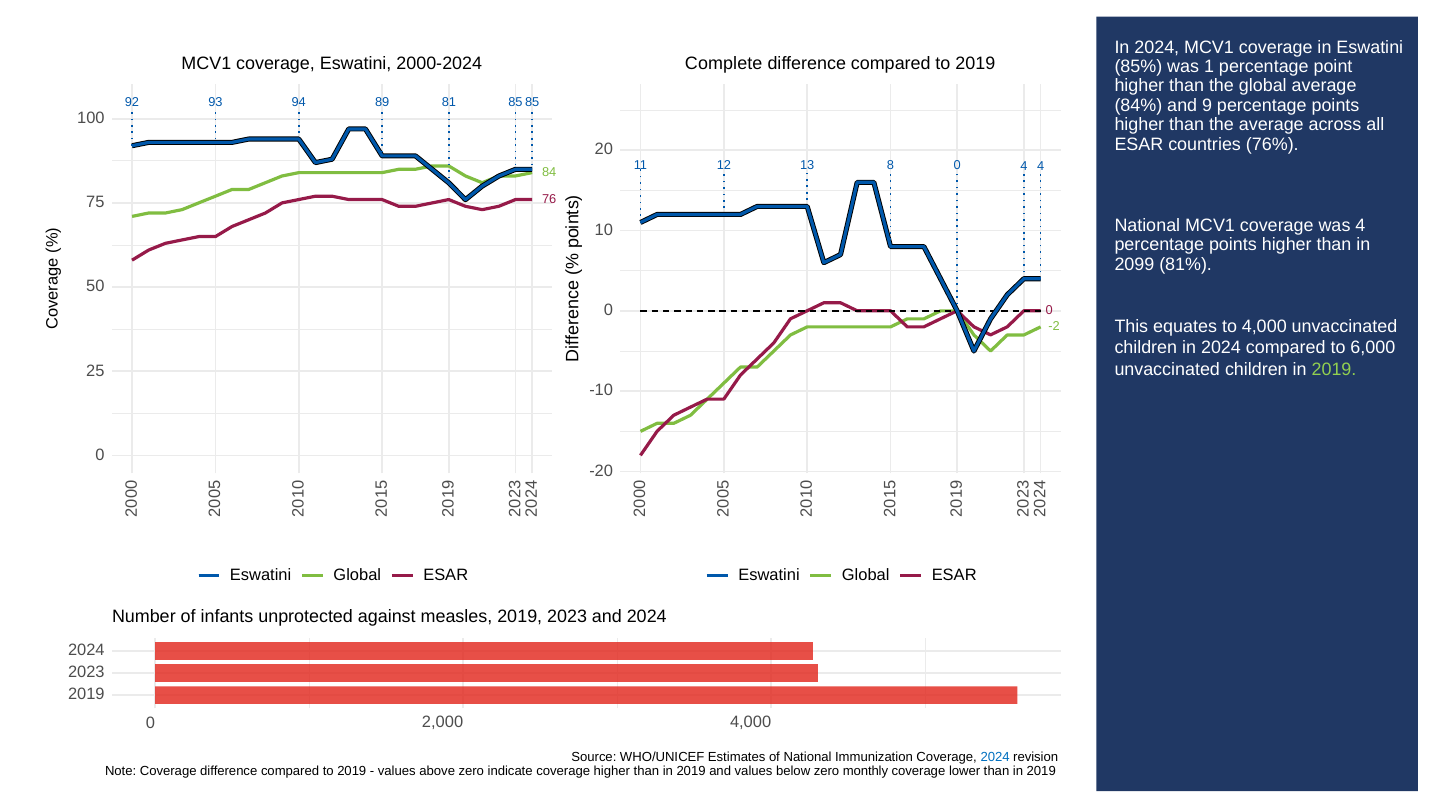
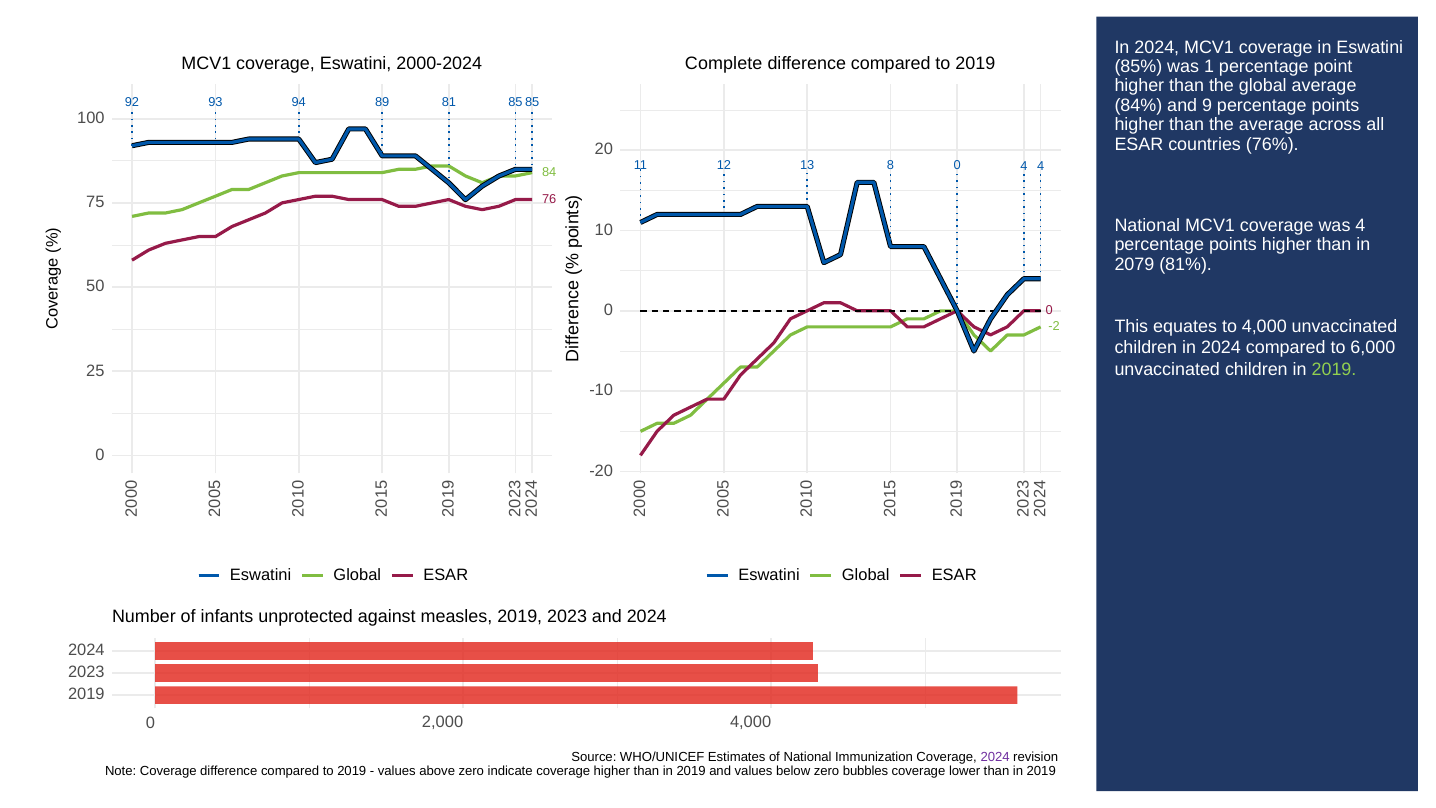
2099: 2099 -> 2079
2024 at (995, 757) colour: blue -> purple
monthly: monthly -> bubbles
